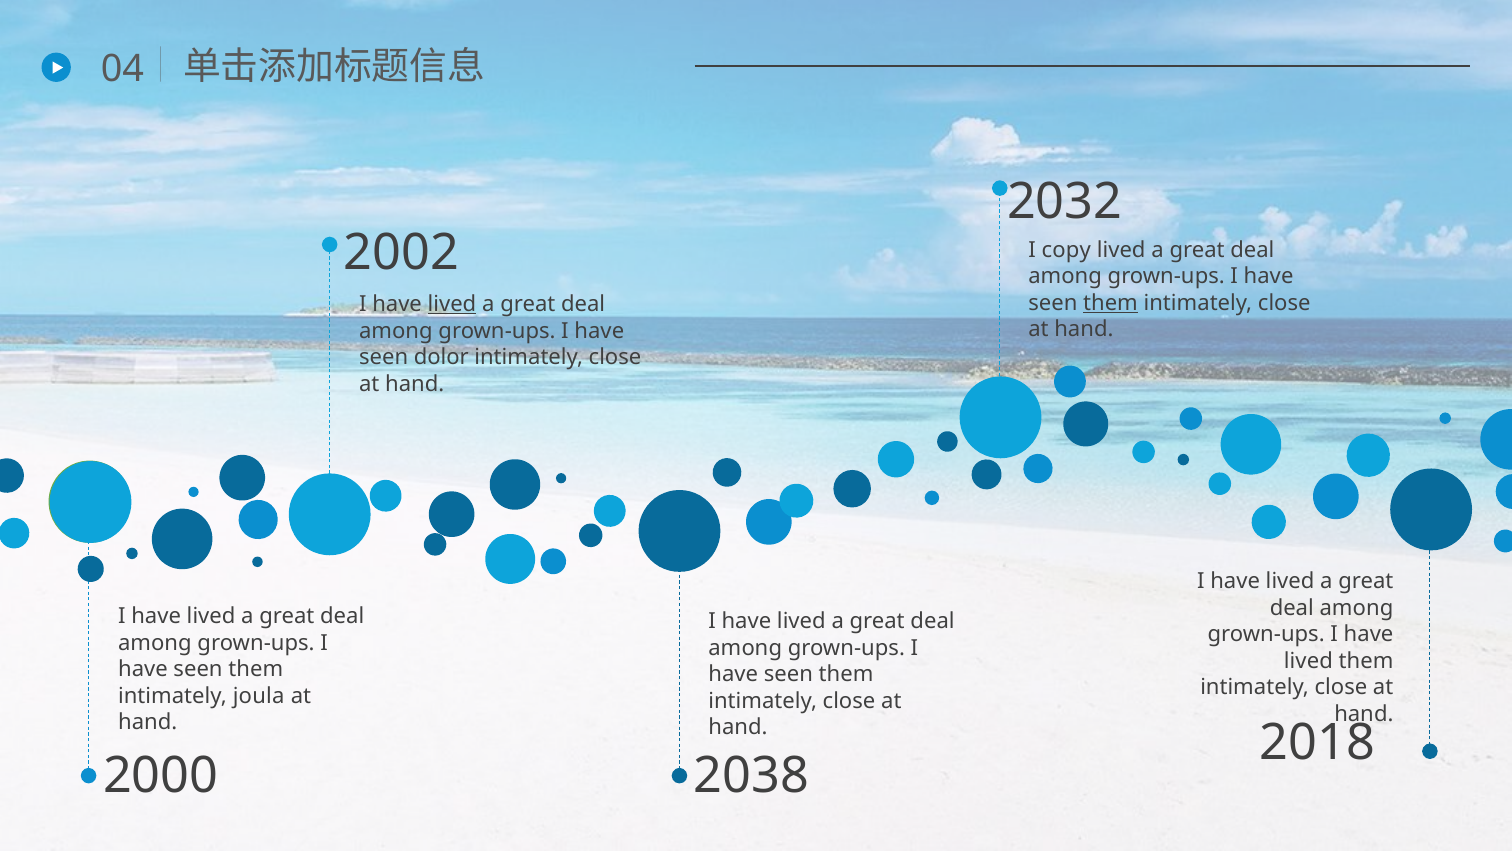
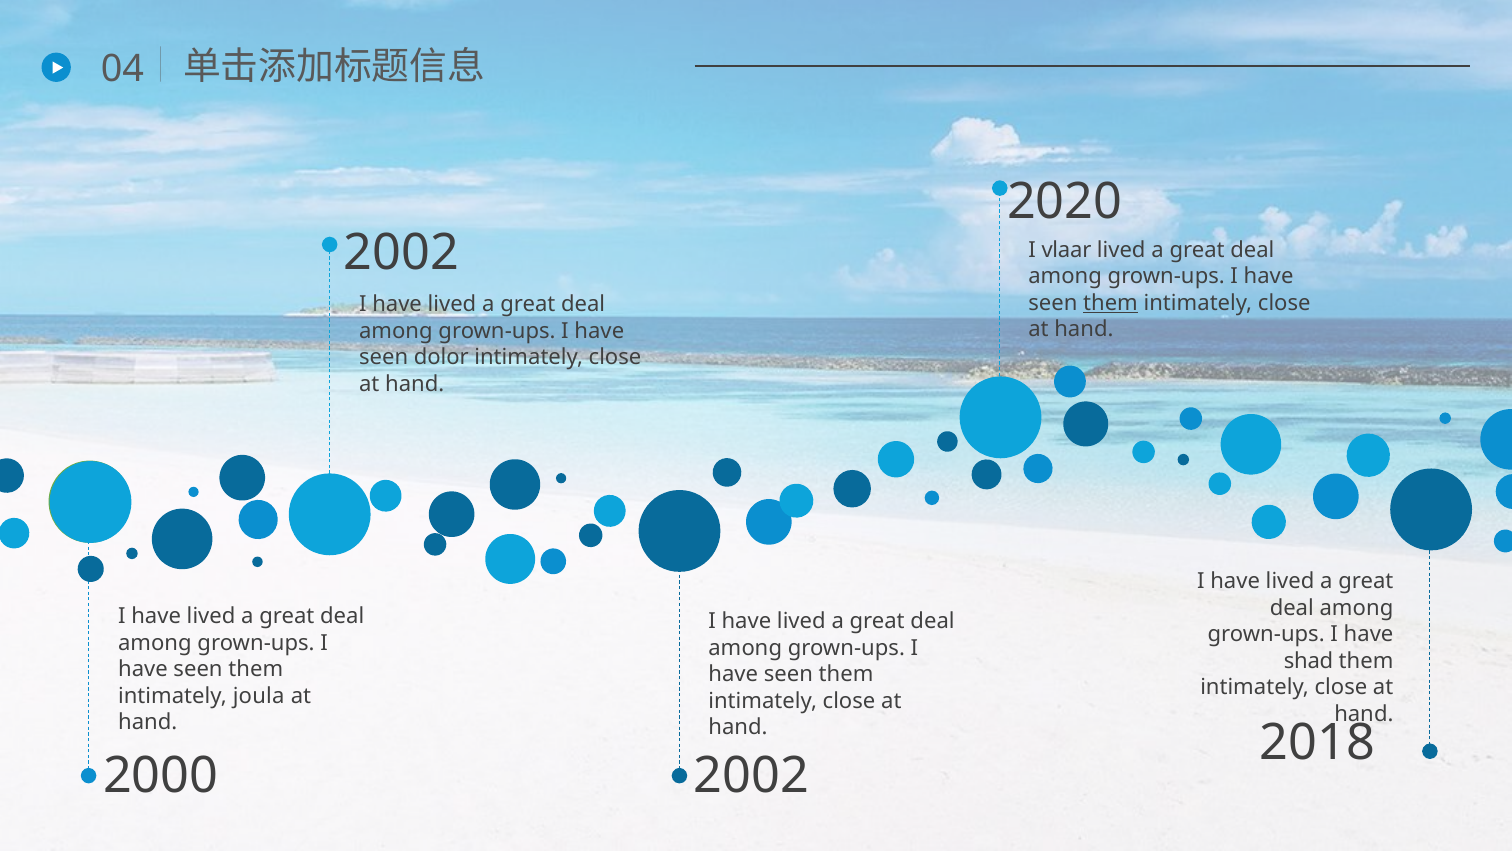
2032: 2032 -> 2020
copy: copy -> vlaar
lived at (452, 304) underline: present -> none
lived at (1308, 661): lived -> shad
2038 at (751, 775): 2038 -> 2002
